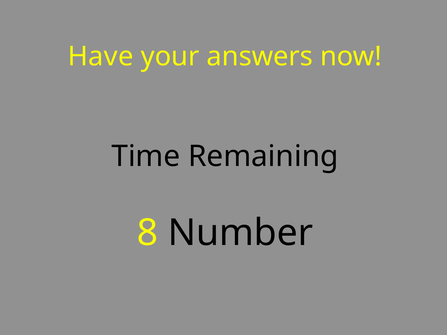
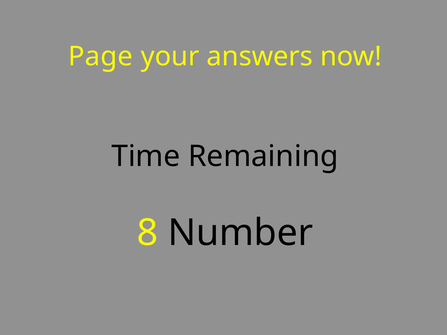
Have: Have -> Page
